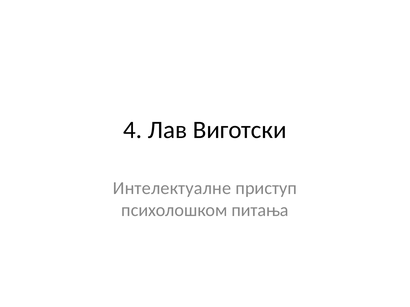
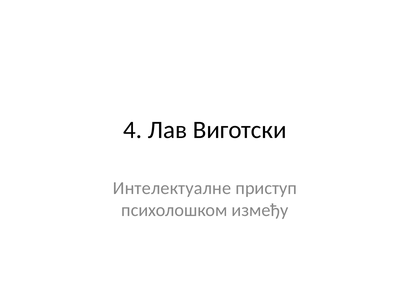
питања: питања -> између
